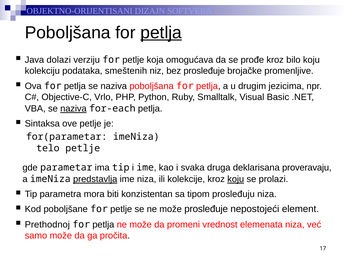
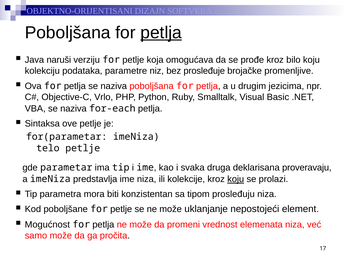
dolazi: dolazi -> naruši
smeštenih: smeštenih -> parametre
naziva at (73, 109) underline: present -> none
predstavlja underline: present -> none
može prosleđuje: prosleđuje -> uklanjanje
Prethodnoj: Prethodnoj -> Mogućnost
